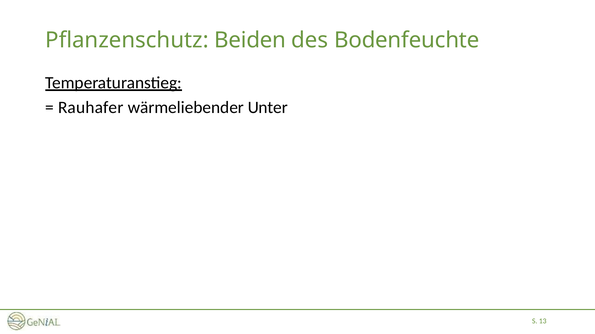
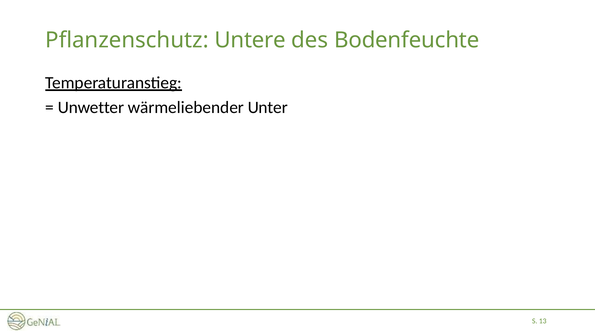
Beiden: Beiden -> Untere
Rauhafer: Rauhafer -> Unwetter
